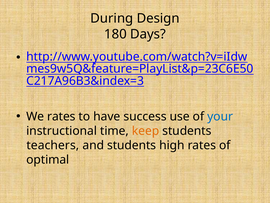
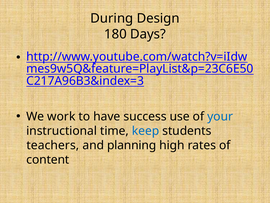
We rates: rates -> work
keep colour: orange -> blue
and students: students -> planning
optimal: optimal -> content
